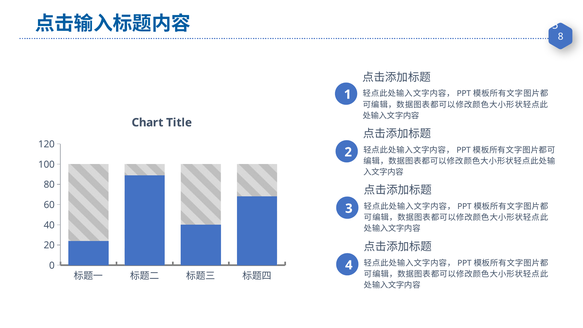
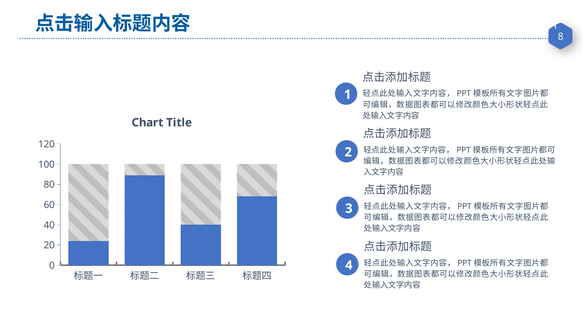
5 at (555, 25): 5 -> 1
